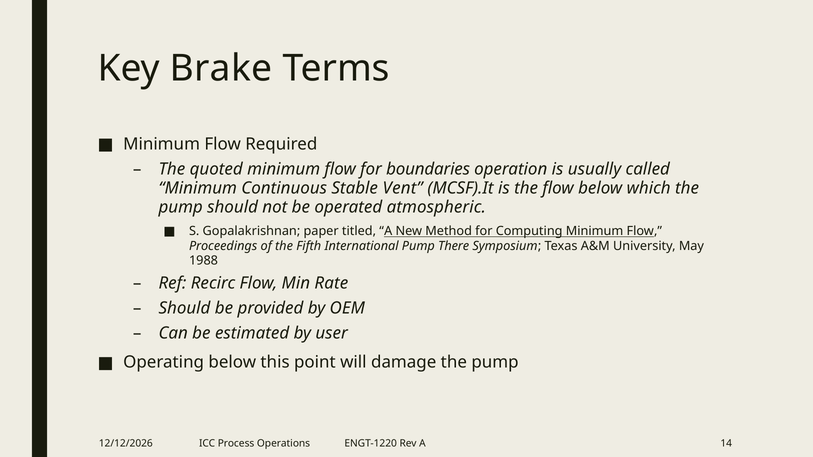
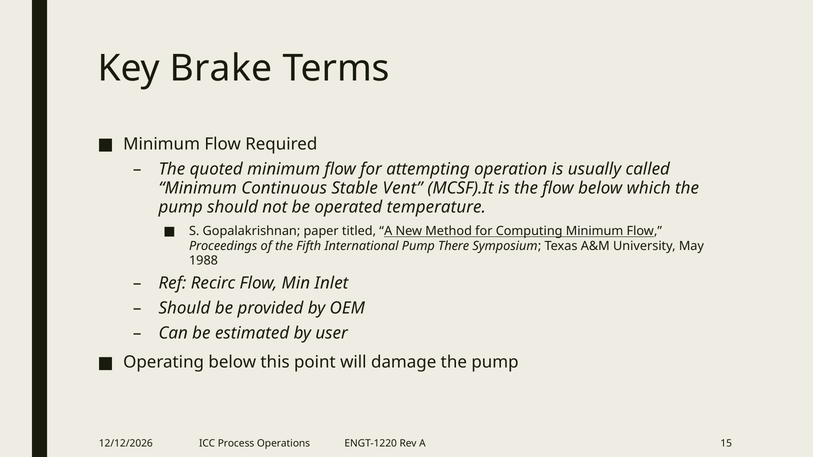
boundaries: boundaries -> attempting
atmospheric: atmospheric -> temperature
Rate: Rate -> Inlet
14: 14 -> 15
